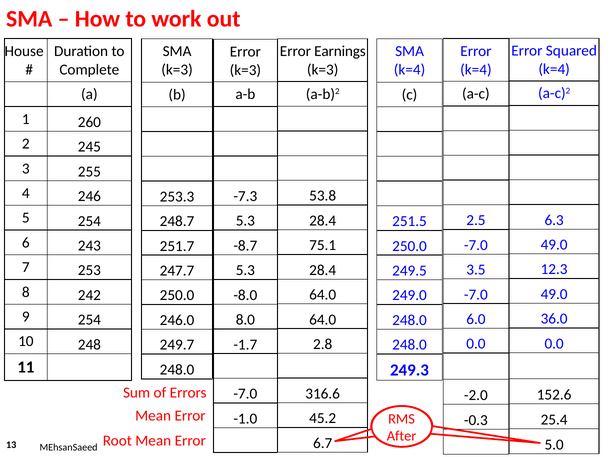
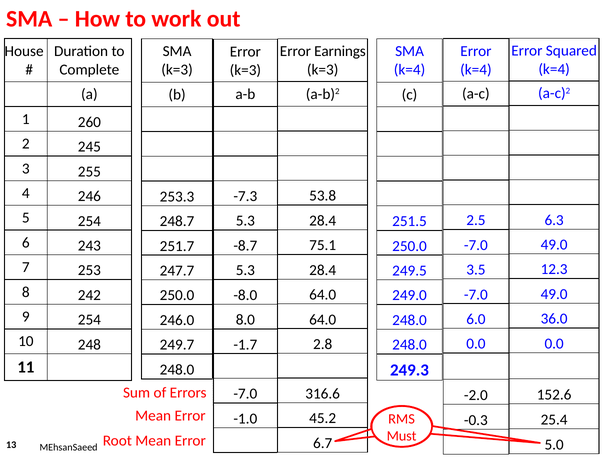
After: After -> Must
